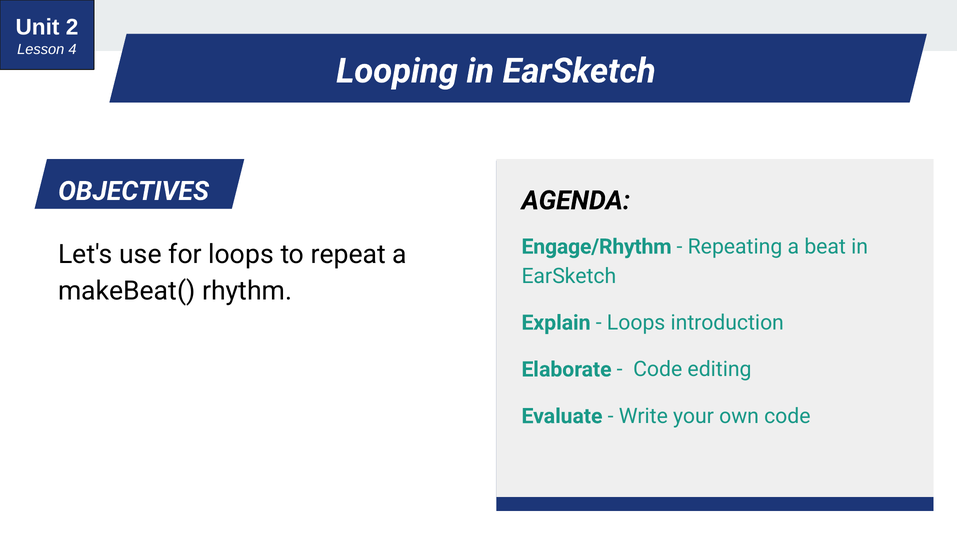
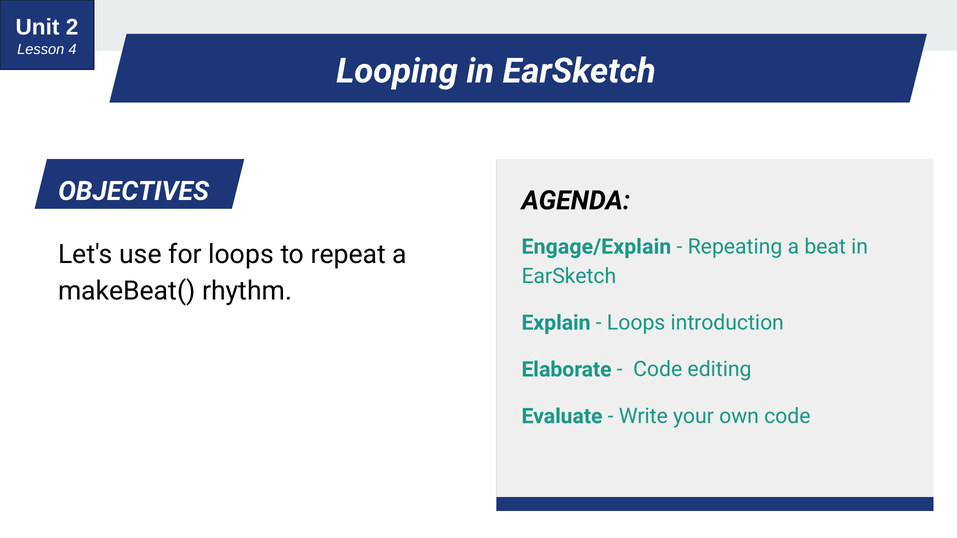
Engage/Rhythm: Engage/Rhythm -> Engage/Explain
